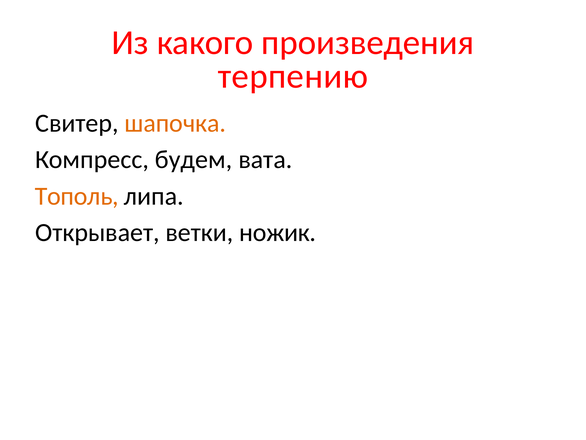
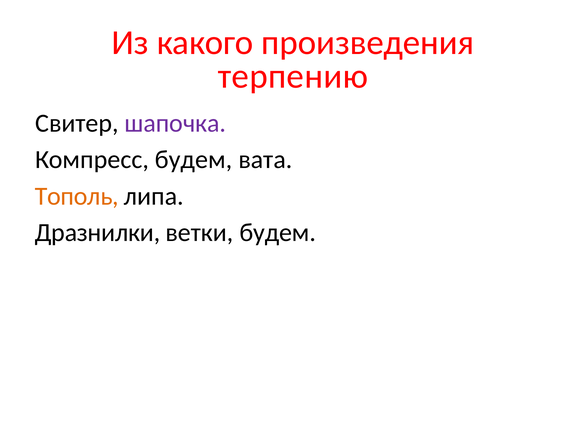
шапочка colour: orange -> purple
Открывает: Открывает -> Дразнилки
ветки ножик: ножик -> будем
